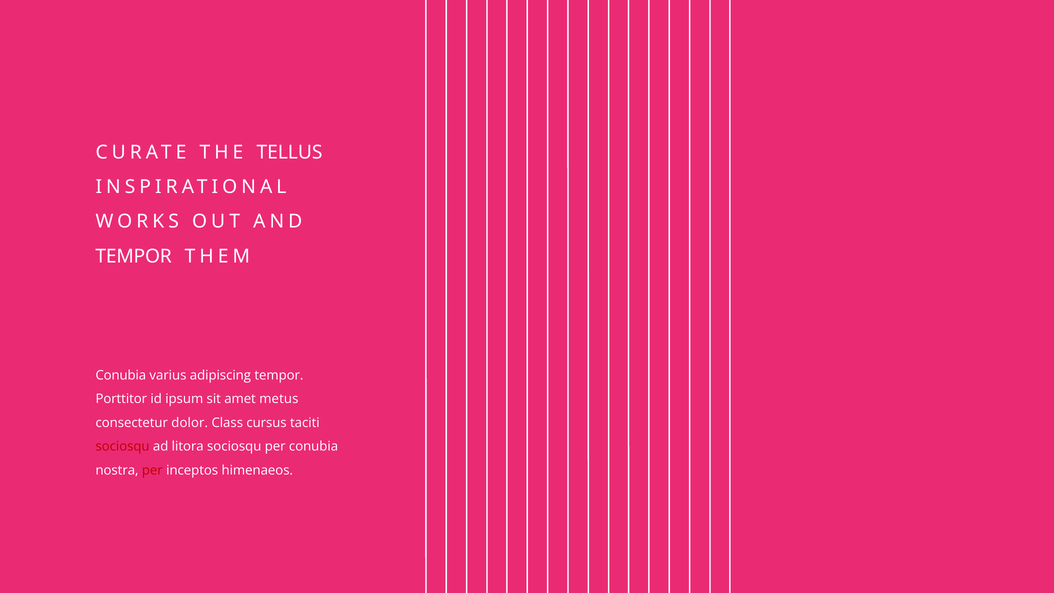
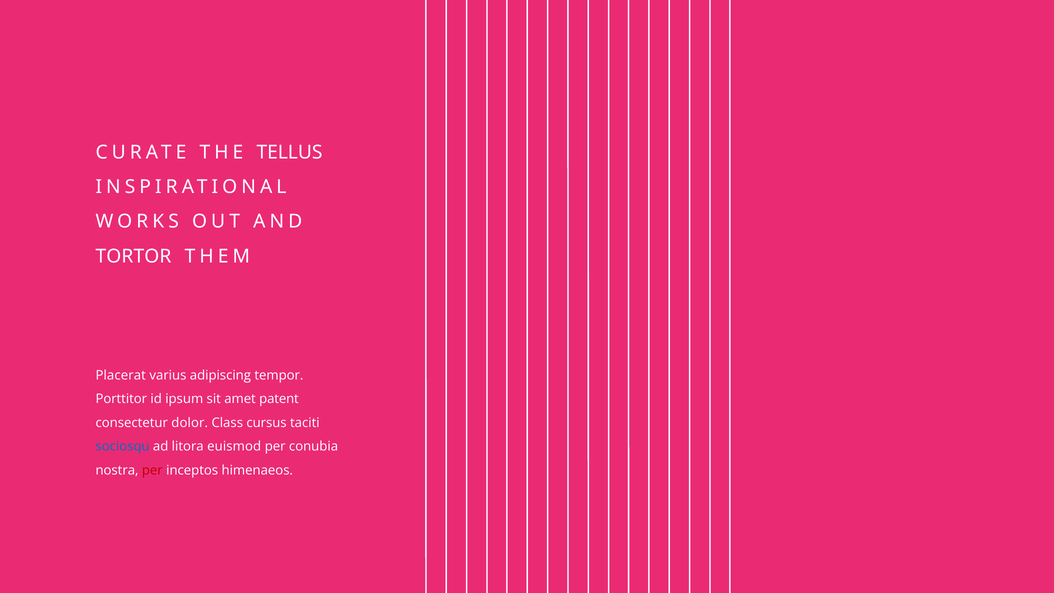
TEMPOR at (134, 256): TEMPOR -> TORTOR
Conubia at (121, 375): Conubia -> Placerat
metus: metus -> patent
sociosqu at (123, 446) colour: red -> blue
litora sociosqu: sociosqu -> euismod
